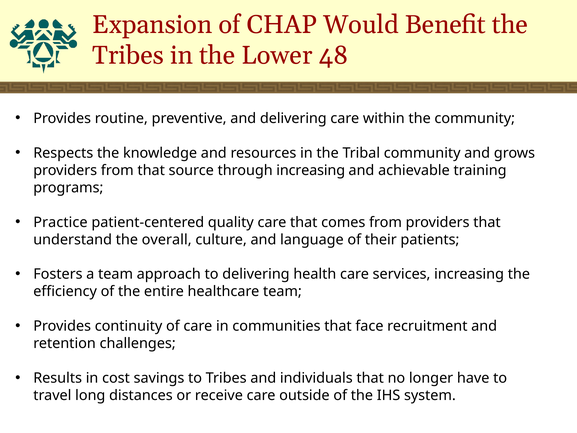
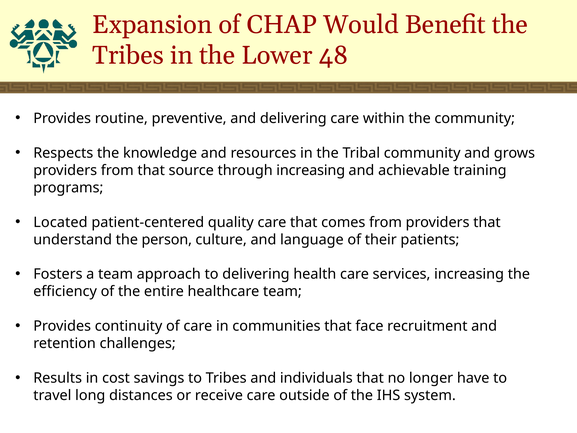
Practice: Practice -> Located
overall: overall -> person
